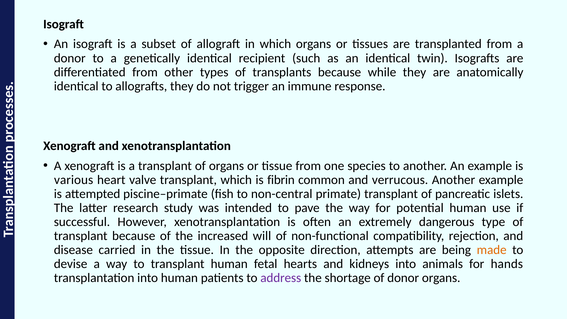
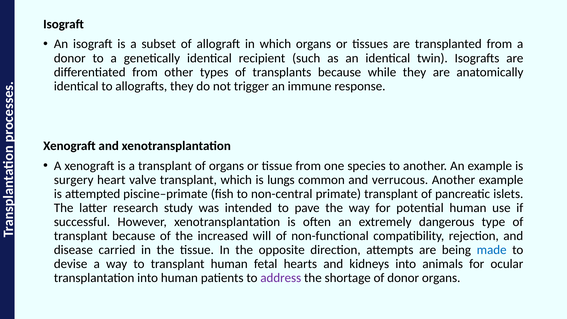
various: various -> surgery
fibrin: fibrin -> lungs
made colour: orange -> blue
hands: hands -> ocular
